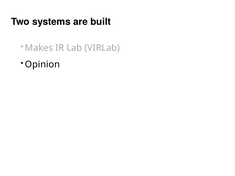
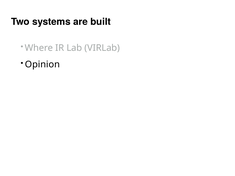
Makes: Makes -> Where
